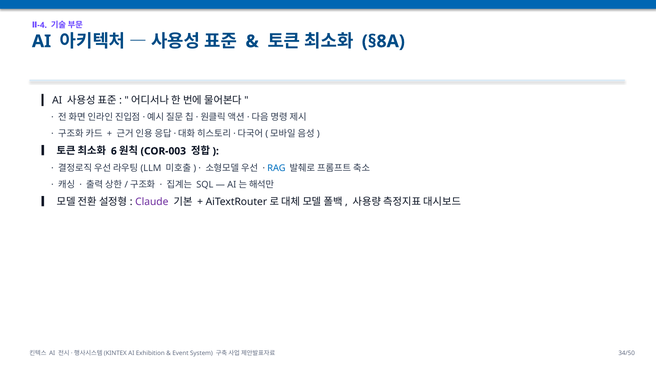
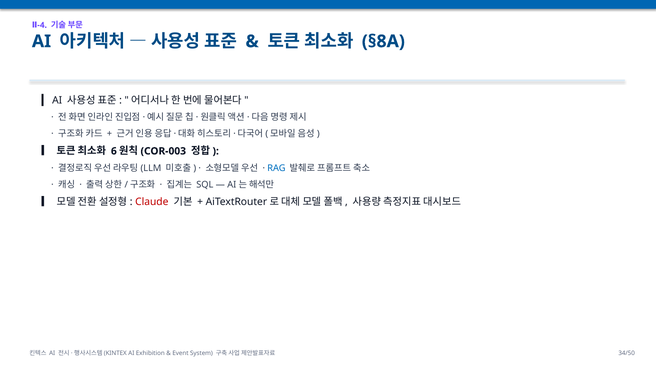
Claude colour: purple -> red
